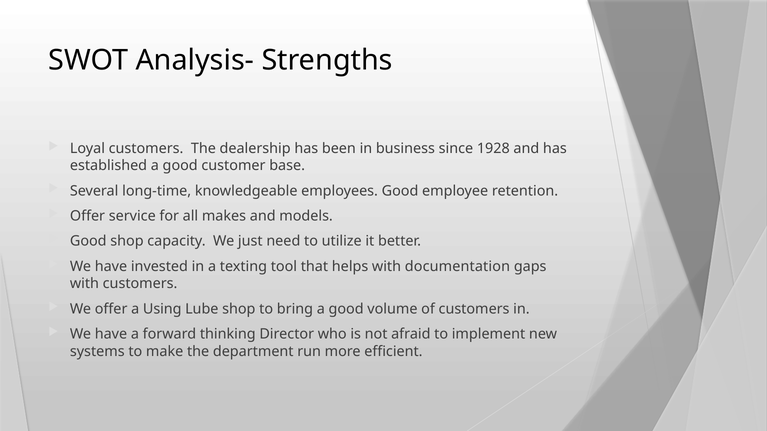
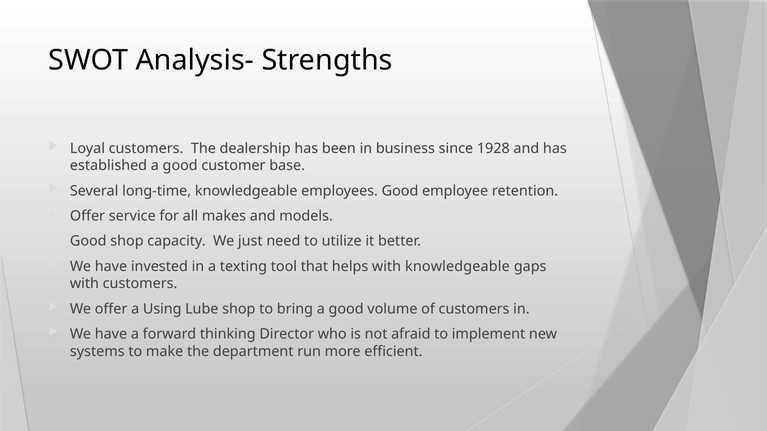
with documentation: documentation -> knowledgeable
